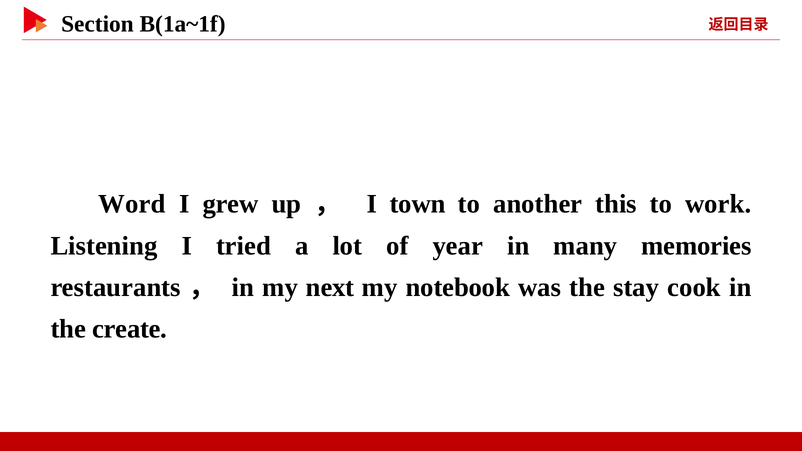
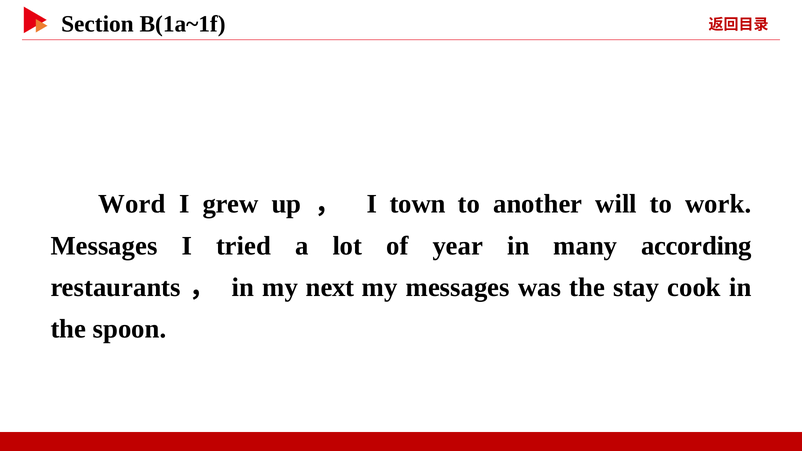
this: this -> will
Listening at (104, 246): Listening -> Messages
memories: memories -> according
my notebook: notebook -> messages
create: create -> spoon
